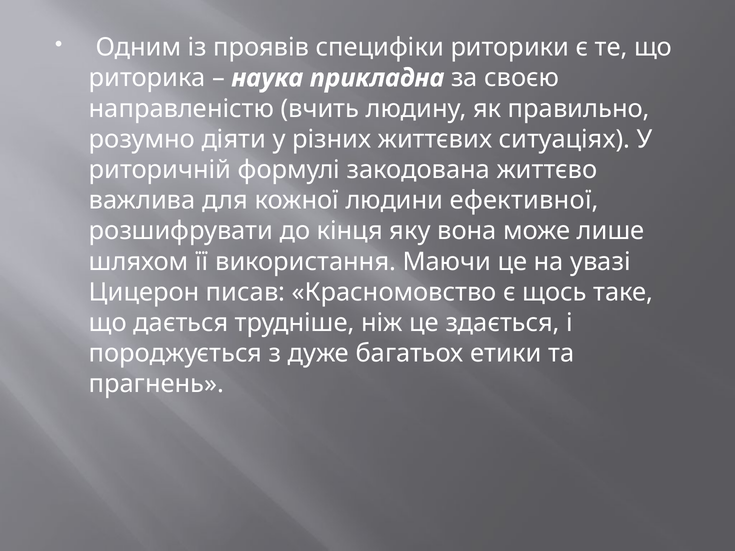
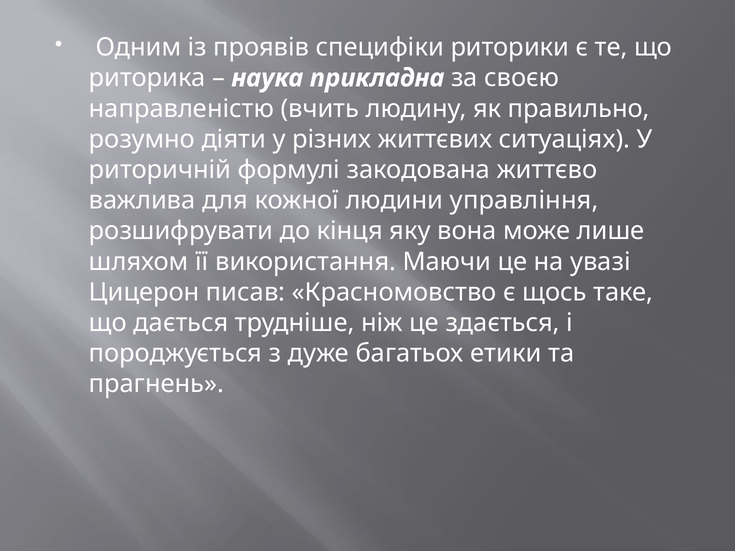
ефективної: ефективної -> управління
